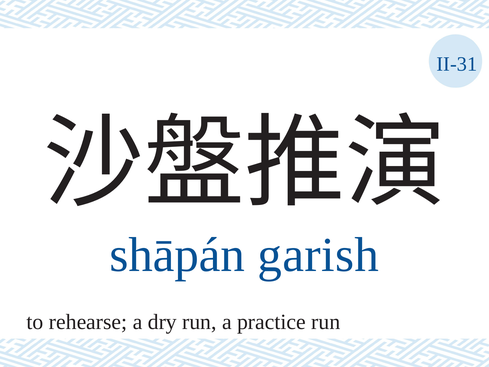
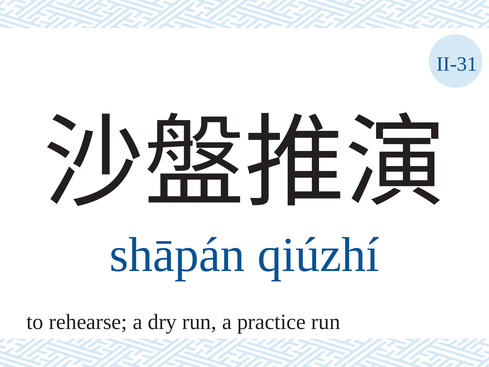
garish: garish -> qiúzhí
